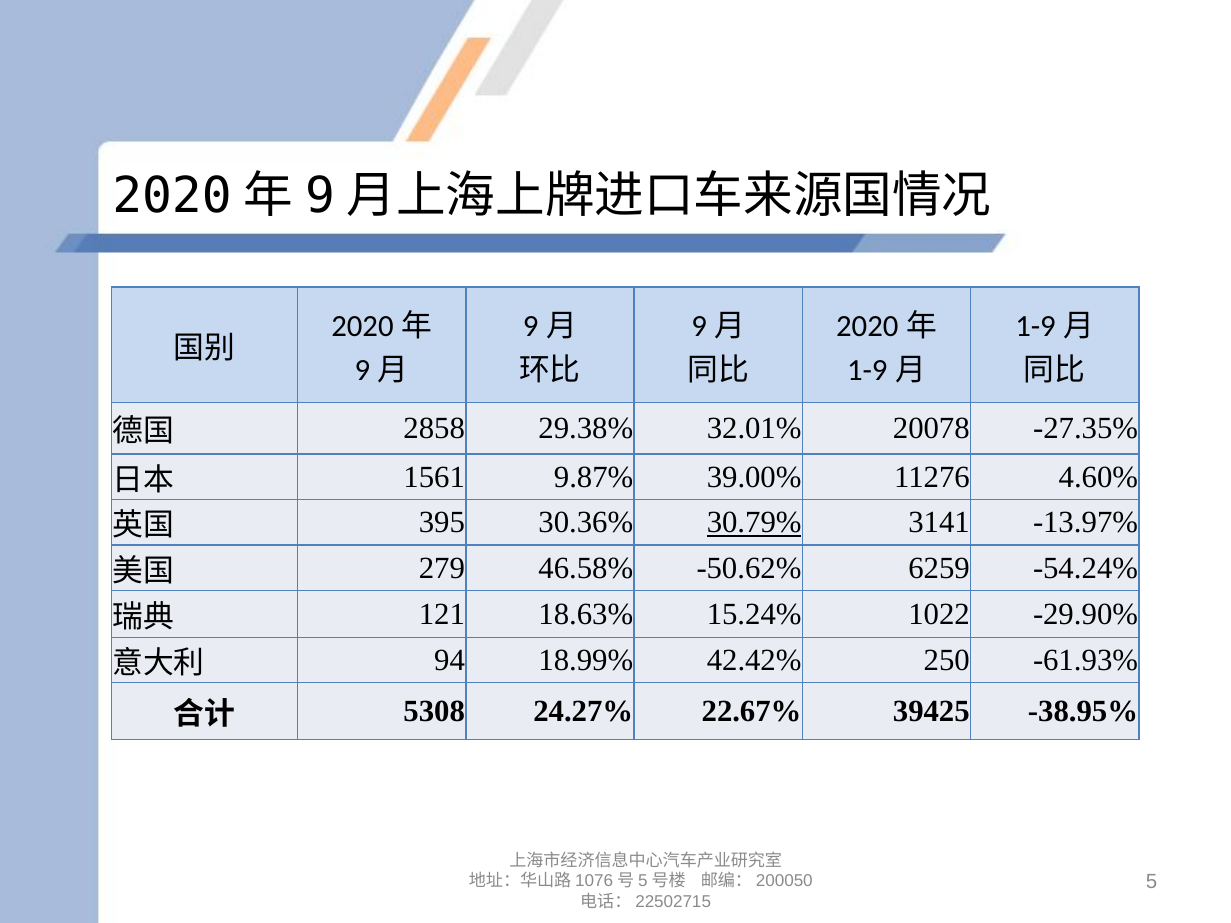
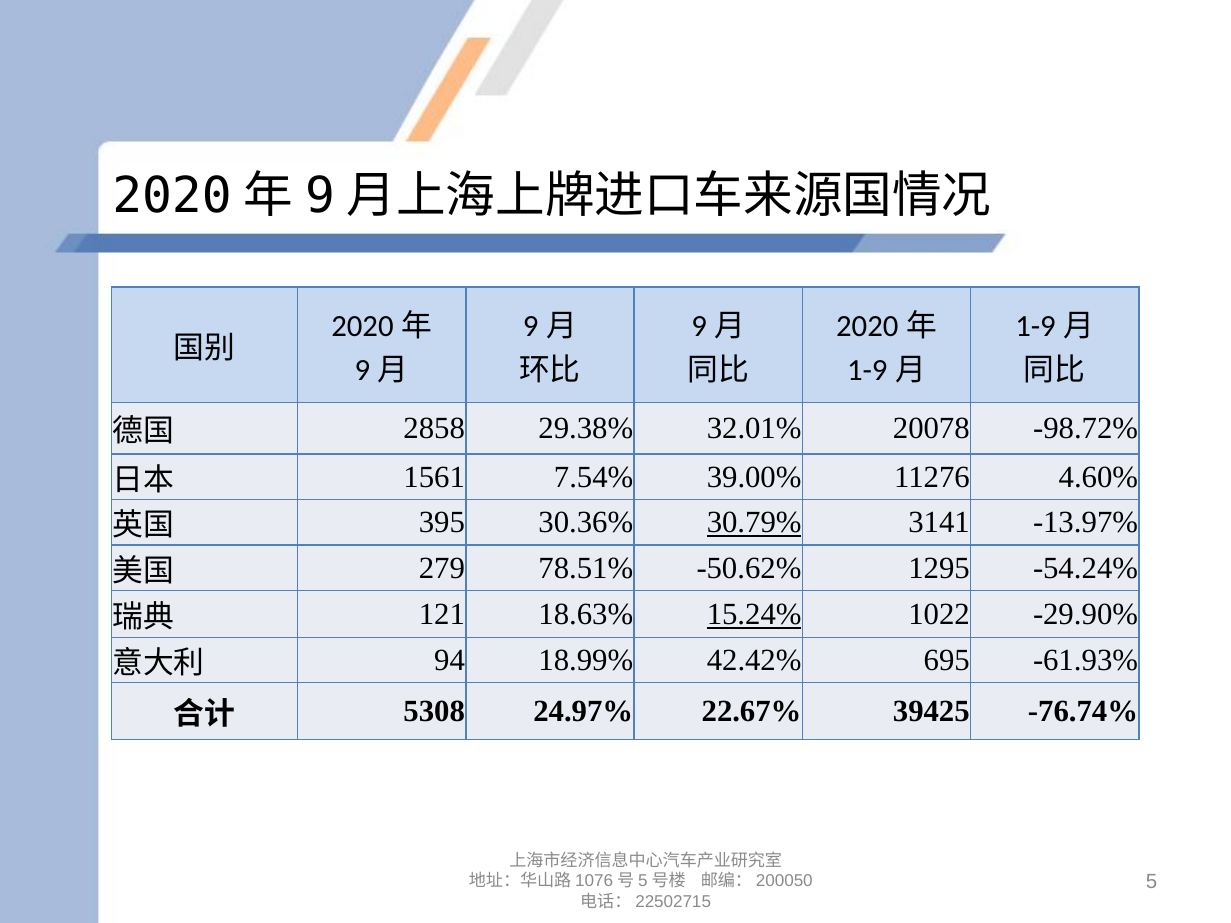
-27.35%: -27.35% -> -98.72%
9.87%: 9.87% -> 7.54%
46.58%: 46.58% -> 78.51%
6259: 6259 -> 1295
15.24% underline: none -> present
250: 250 -> 695
24.27%: 24.27% -> 24.97%
-38.95%: -38.95% -> -76.74%
